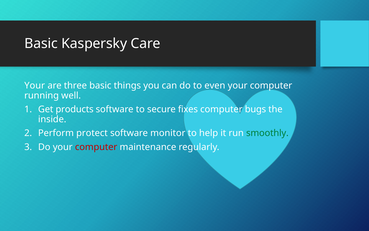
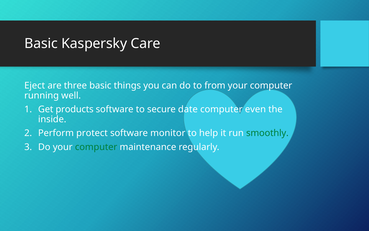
Your at (35, 85): Your -> Eject
even: even -> from
fixes: fixes -> date
bugs: bugs -> even
computer at (96, 147) colour: red -> green
